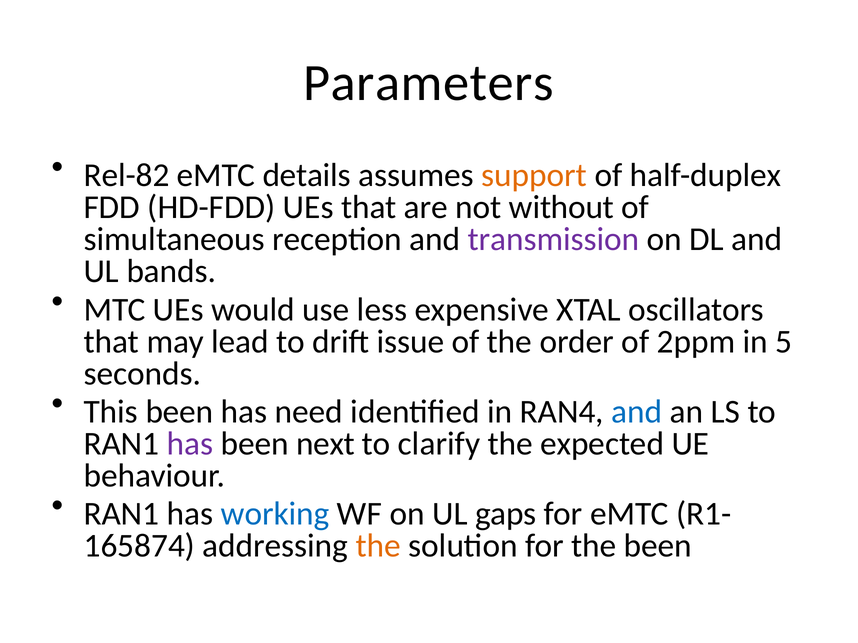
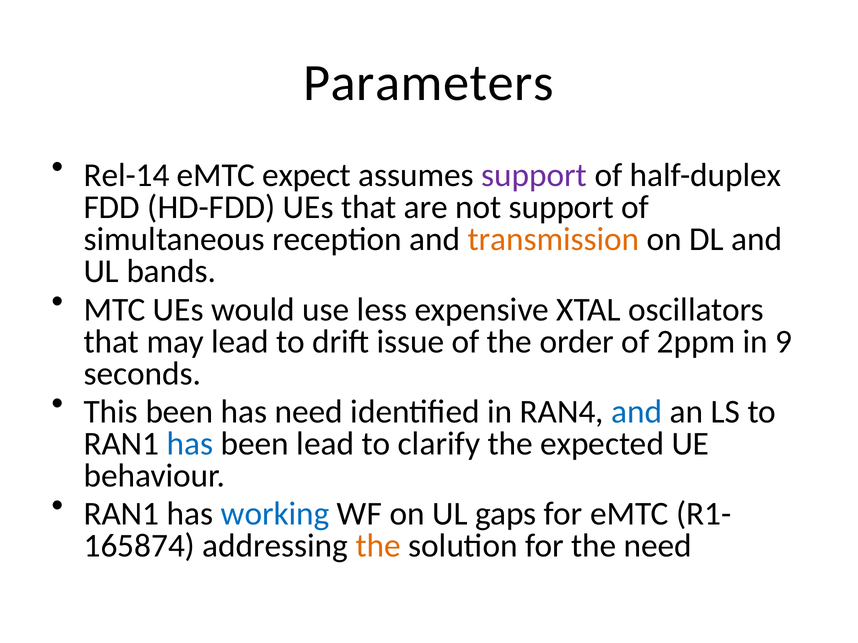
Rel-82: Rel-82 -> Rel-14
details: details -> expect
support at (534, 175) colour: orange -> purple
not without: without -> support
transmission colour: purple -> orange
5: 5 -> 9
has at (190, 444) colour: purple -> blue
been next: next -> lead
the been: been -> need
